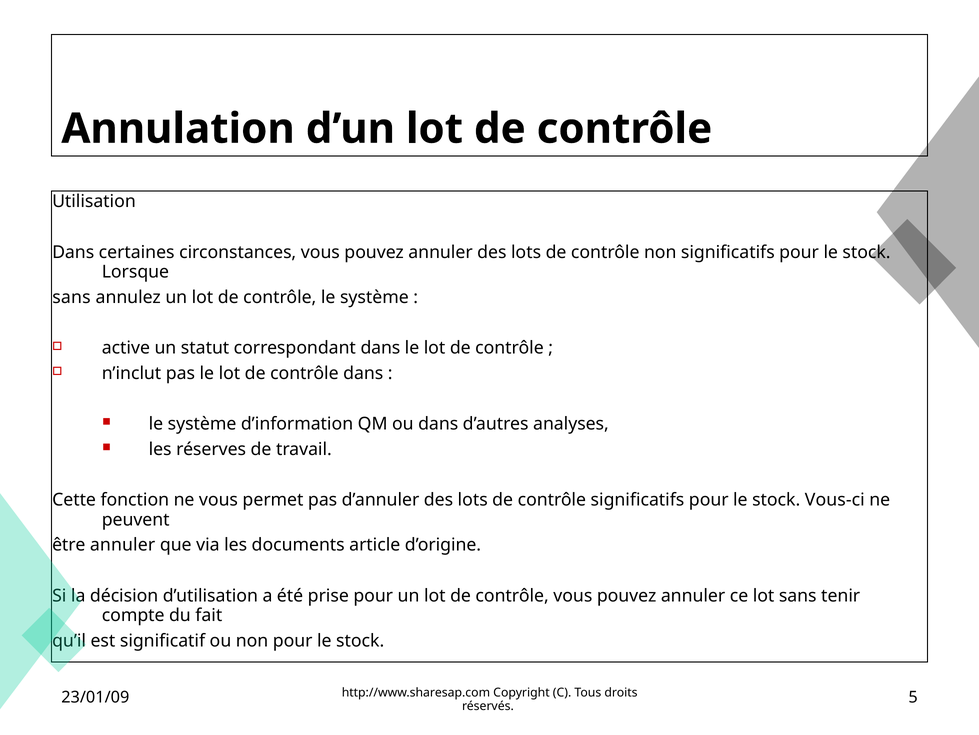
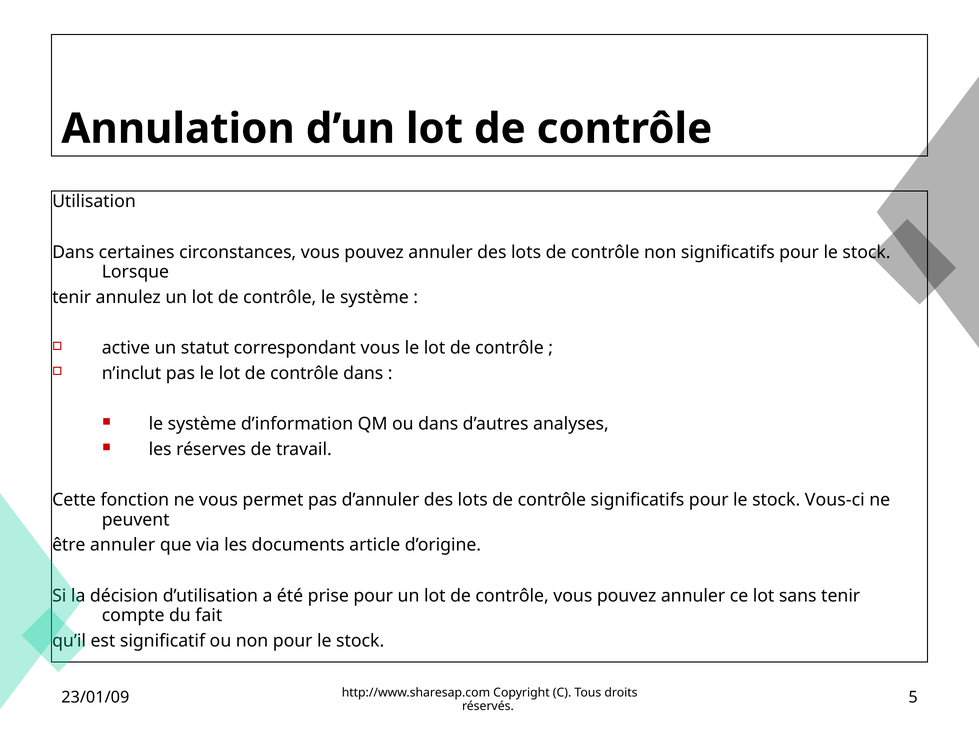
sans at (71, 297): sans -> tenir
correspondant dans: dans -> vous
